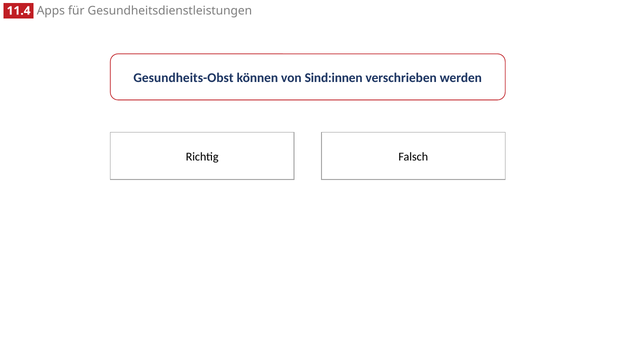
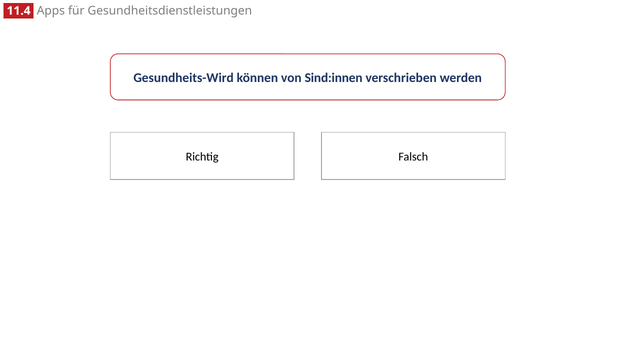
Gesundheits-Obst: Gesundheits-Obst -> Gesundheits-Wird
